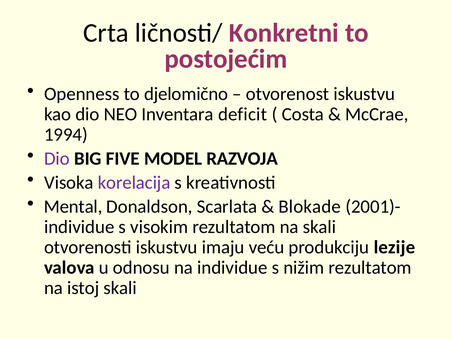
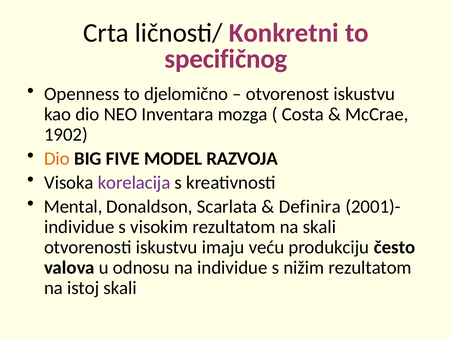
postojećim: postojećim -> specifičnog
deficit: deficit -> mozga
1994: 1994 -> 1902
Dio at (57, 159) colour: purple -> orange
Blokade: Blokade -> Definira
lezije: lezije -> često
